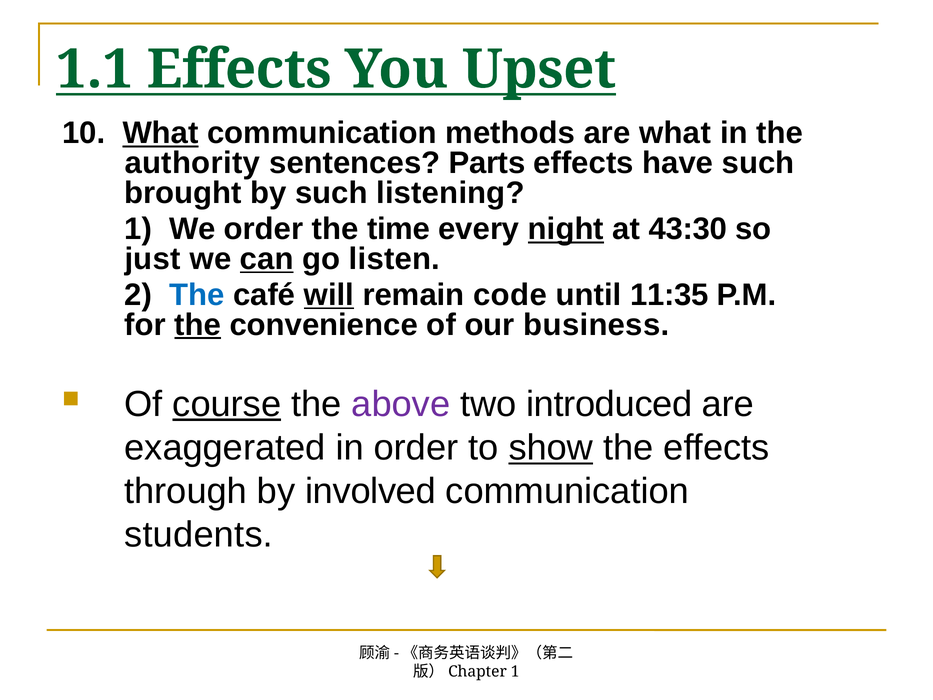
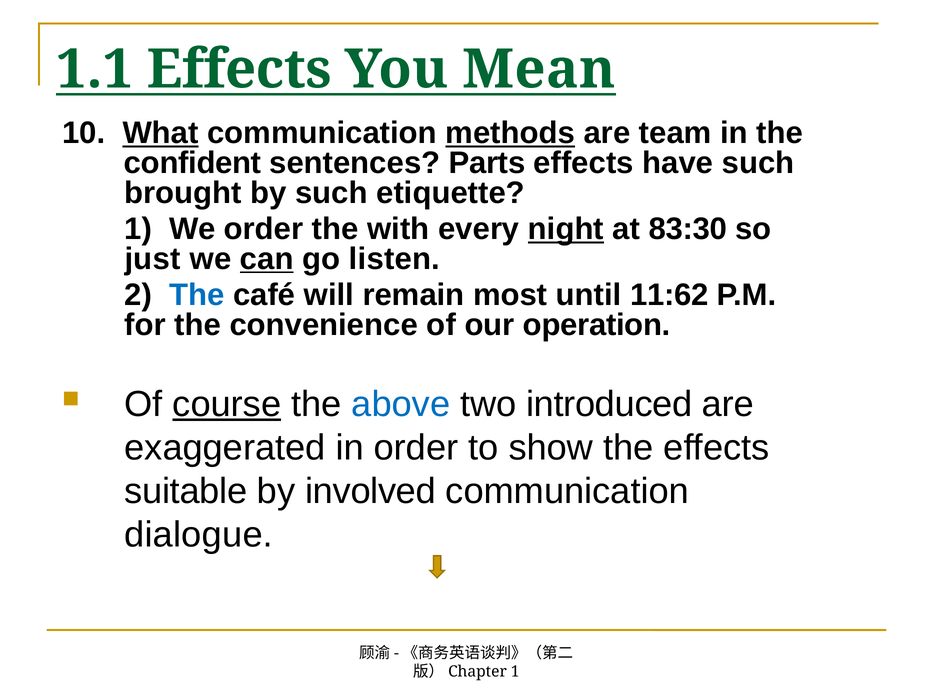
Upset: Upset -> Mean
methods underline: none -> present
are what: what -> team
authority: authority -> confident
listening: listening -> etiquette
time: time -> with
43:30: 43:30 -> 83:30
will underline: present -> none
code: code -> most
11:35: 11:35 -> 11:62
the at (198, 325) underline: present -> none
business: business -> operation
above colour: purple -> blue
show underline: present -> none
through: through -> suitable
students: students -> dialogue
